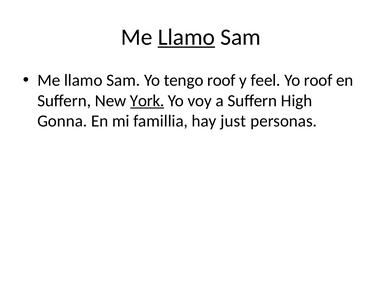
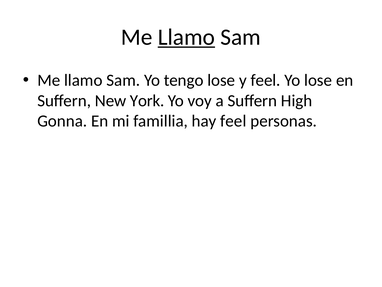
tengo roof: roof -> lose
Yo roof: roof -> lose
York underline: present -> none
hay just: just -> feel
